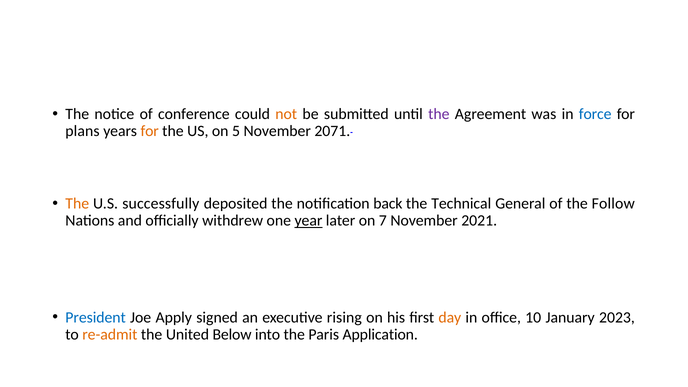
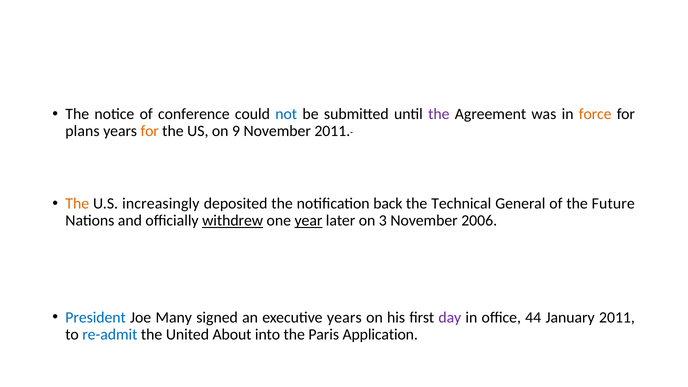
not colour: orange -> blue
force colour: blue -> orange
5: 5 -> 9
November 2071: 2071 -> 2011
successfully: successfully -> increasingly
Follow: Follow -> Future
withdrew underline: none -> present
7: 7 -> 3
2021: 2021 -> 2006
Apply: Apply -> Many
executive rising: rising -> years
day colour: orange -> purple
10: 10 -> 44
January 2023: 2023 -> 2011
re-admit colour: orange -> blue
Below: Below -> About
